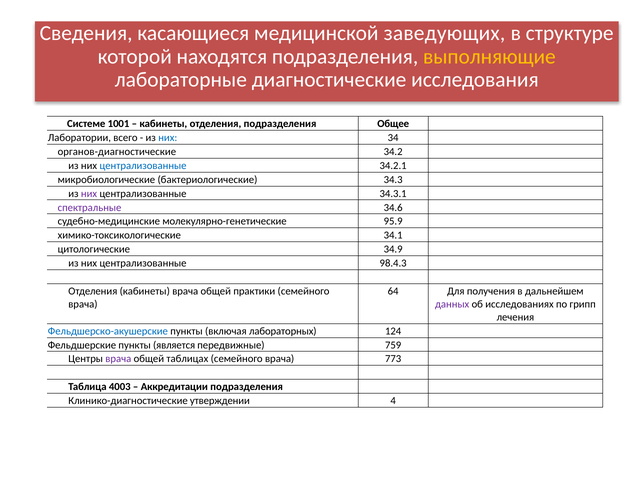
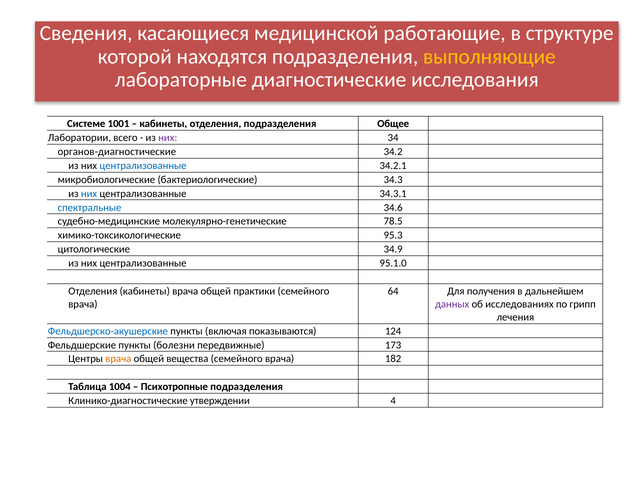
заведующих: заведующих -> работающие
них at (168, 138) colour: blue -> purple
них at (89, 194) colour: purple -> blue
спектральные colour: purple -> blue
95.9: 95.9 -> 78.5
34.1: 34.1 -> 95.3
98.4.3: 98.4.3 -> 95.1.0
лабораторных: лабораторных -> показываются
является: является -> болезни
759: 759 -> 173
врача at (118, 359) colour: purple -> orange
таблицах: таблицах -> вещества
773: 773 -> 182
4003: 4003 -> 1004
Аккредитации: Аккредитации -> Психотропные
